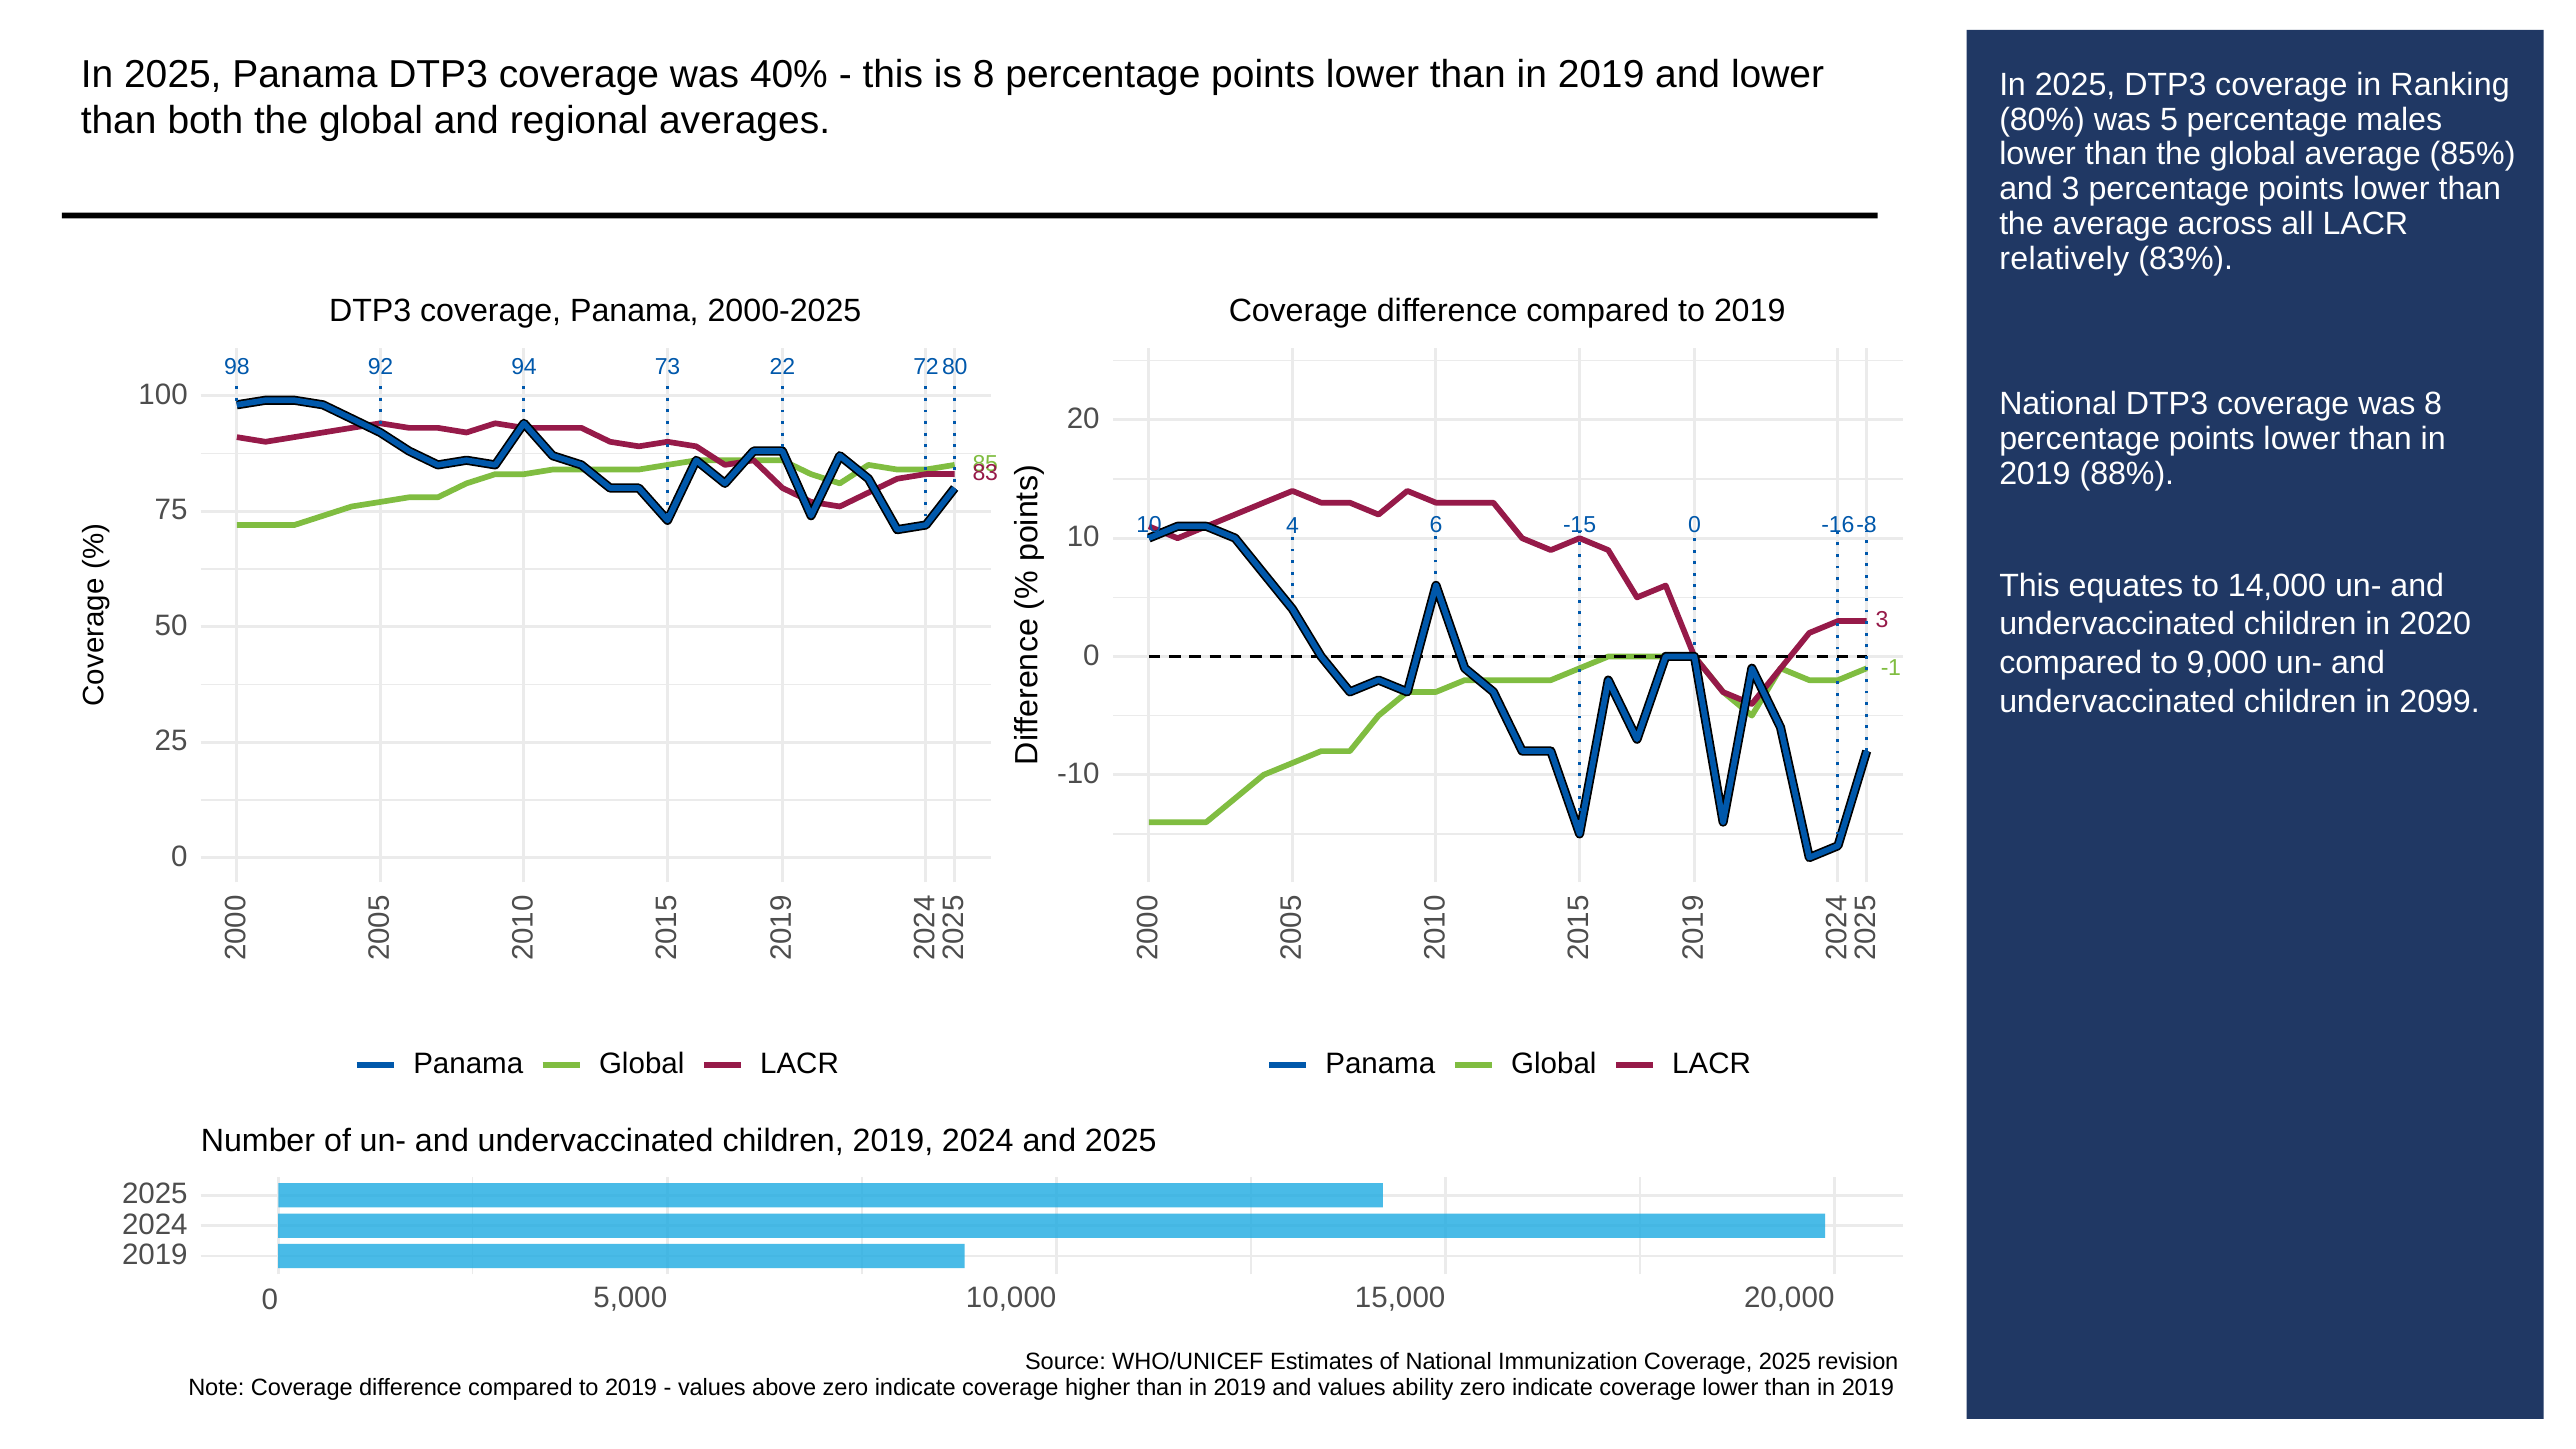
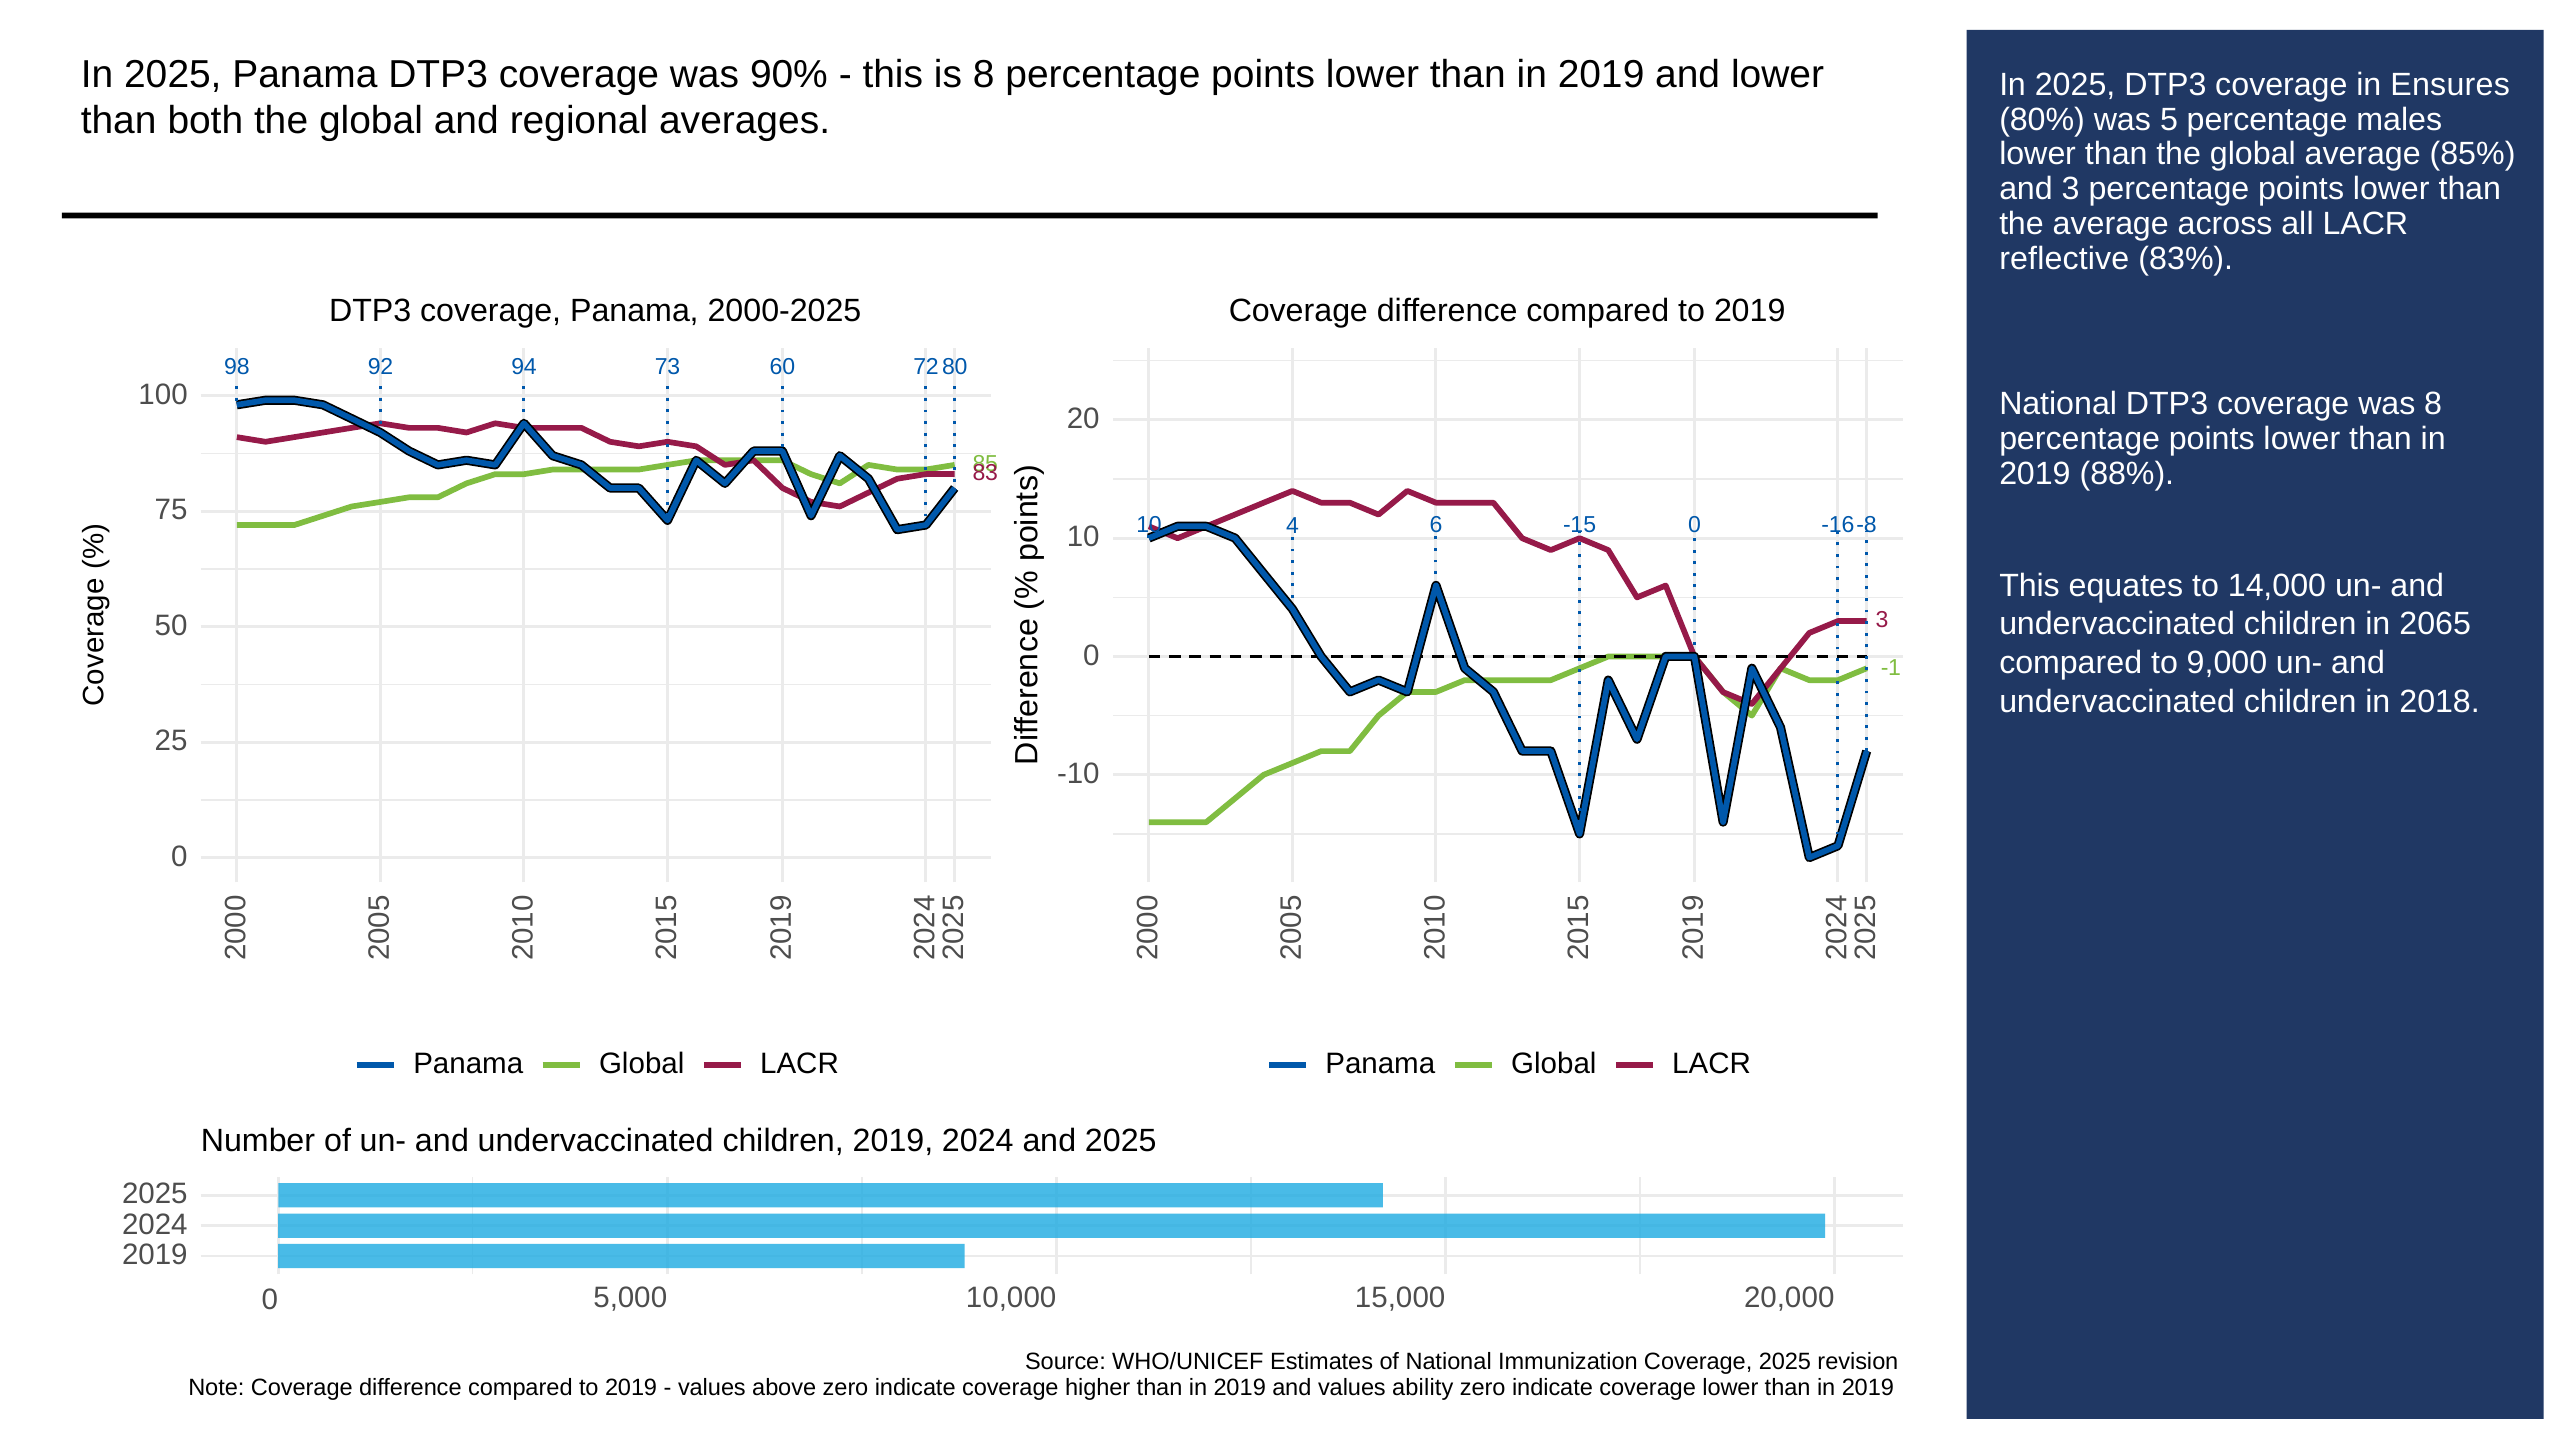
40%: 40% -> 90%
Ranking: Ranking -> Ensures
relatively: relatively -> reflective
22: 22 -> 60
2020: 2020 -> 2065
2099: 2099 -> 2018
